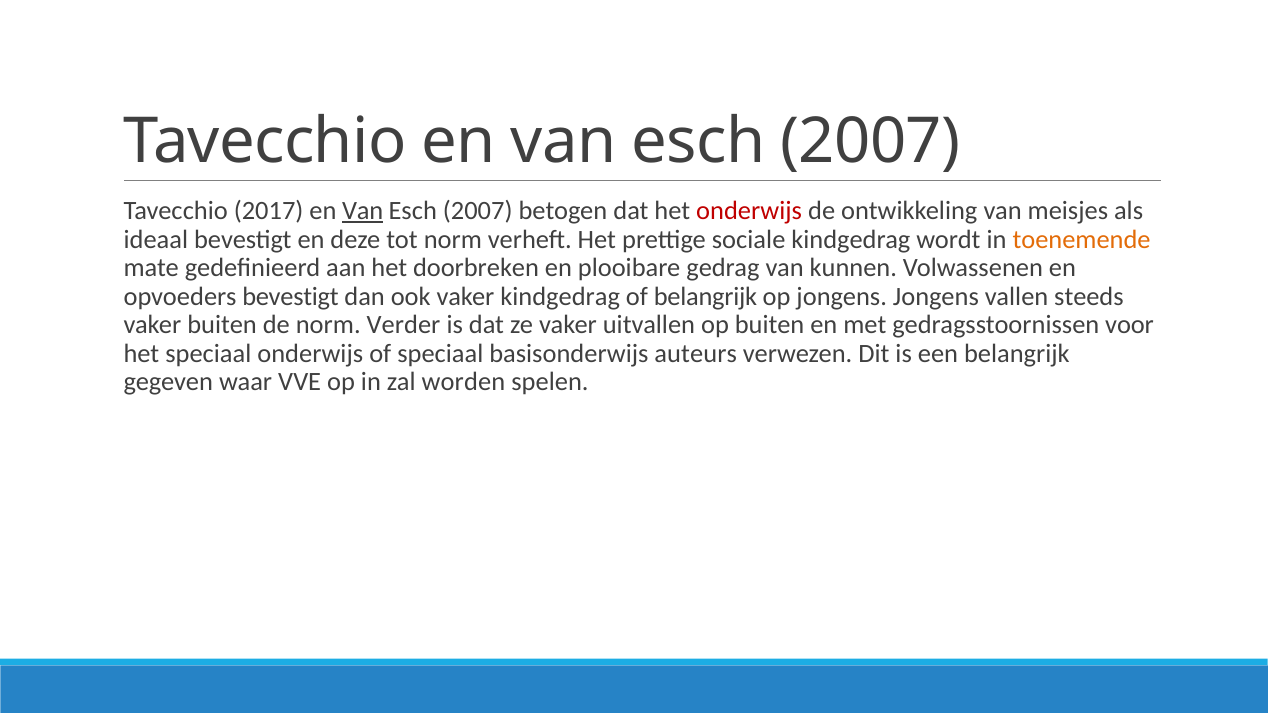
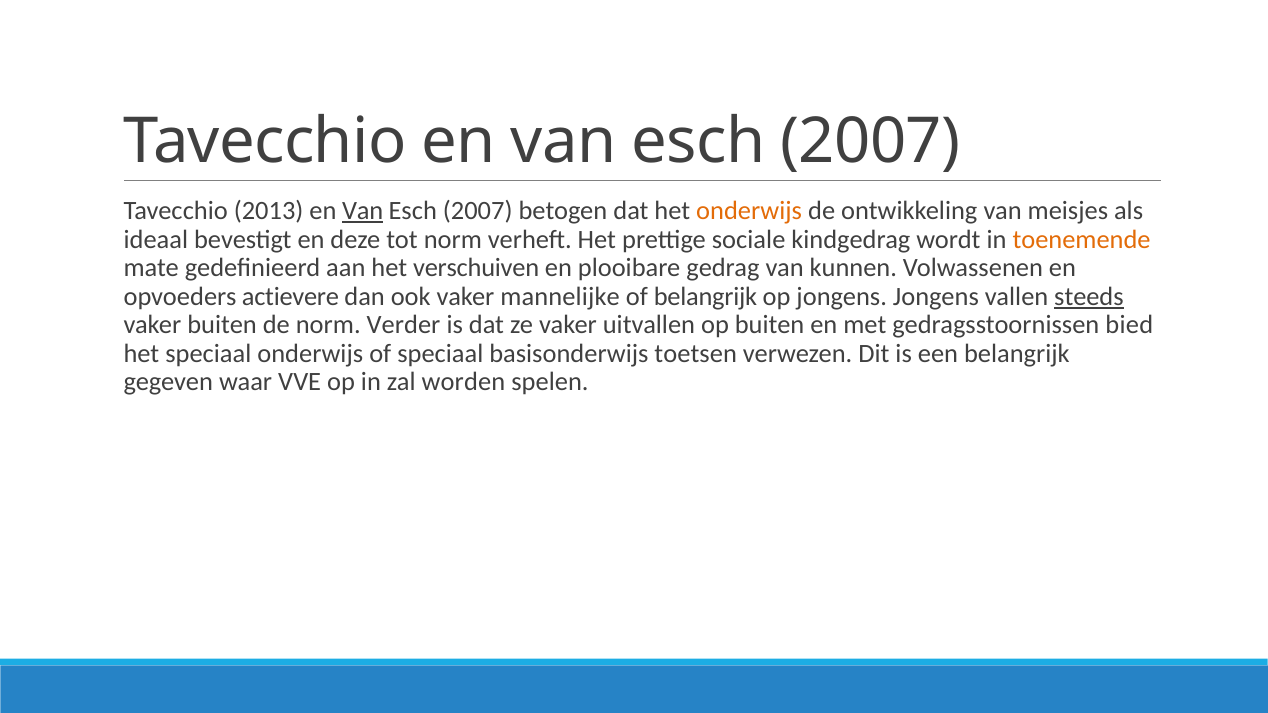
2017: 2017 -> 2013
onderwijs at (749, 211) colour: red -> orange
doorbreken: doorbreken -> verschuiven
opvoeders bevestigt: bevestigt -> actievere
vaker kindgedrag: kindgedrag -> mannelijke
steeds underline: none -> present
voor: voor -> bied
auteurs: auteurs -> toetsen
